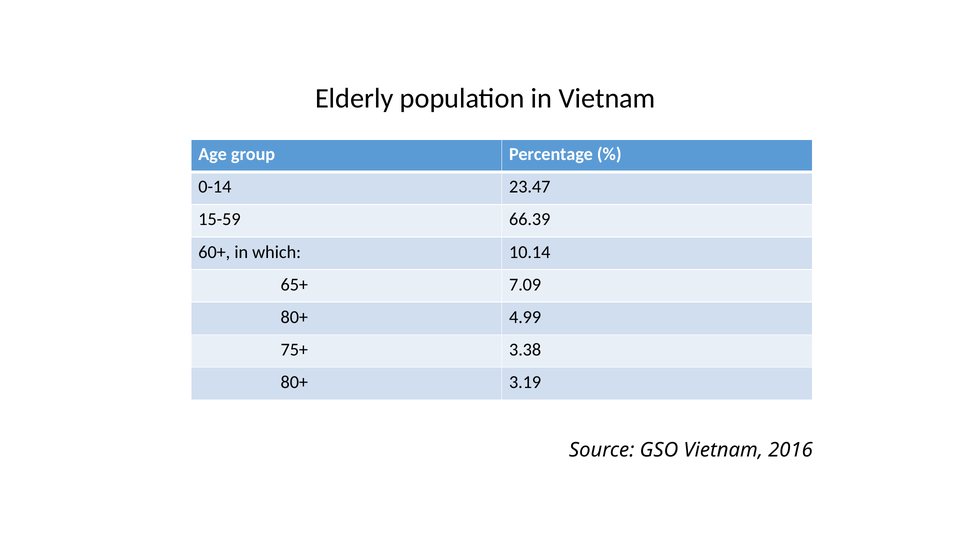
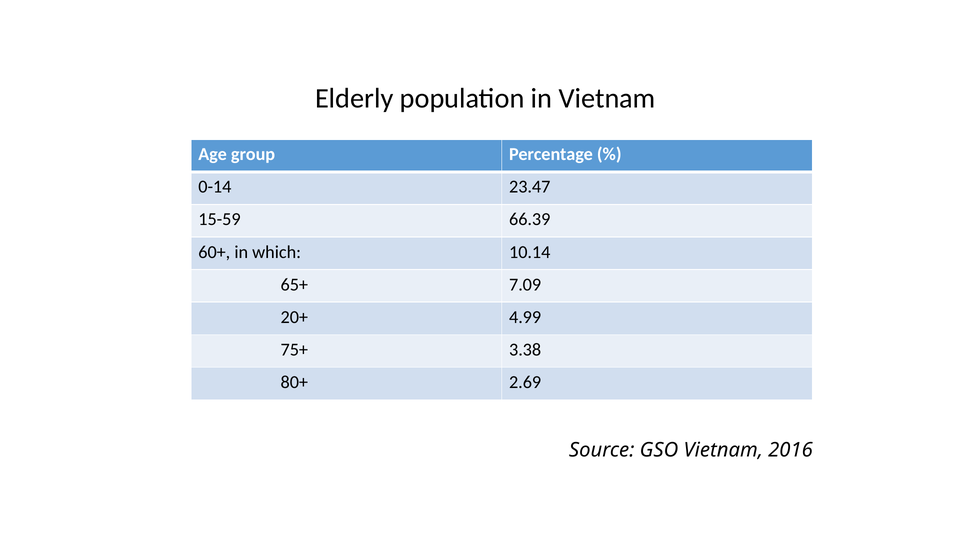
80+ at (294, 317): 80+ -> 20+
3.19: 3.19 -> 2.69
